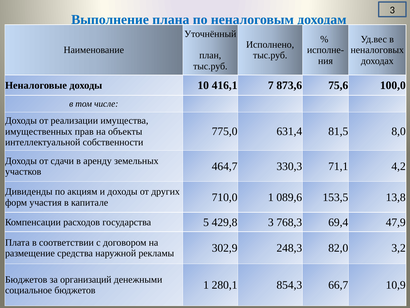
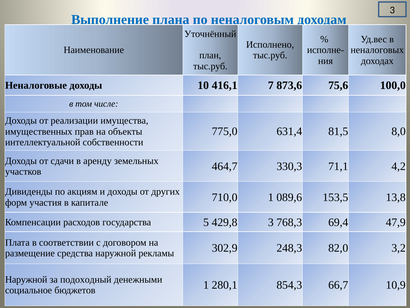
Бюджетов at (26, 279): Бюджетов -> Наружной
организаций: организаций -> подоходный
